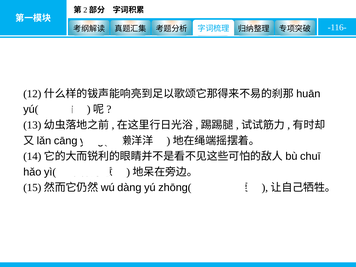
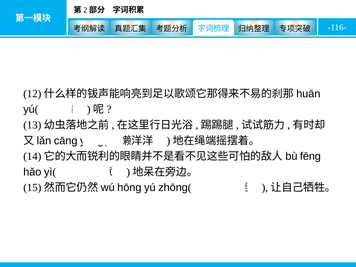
chuī: chuī -> fēng
dàng: dàng -> hōng
